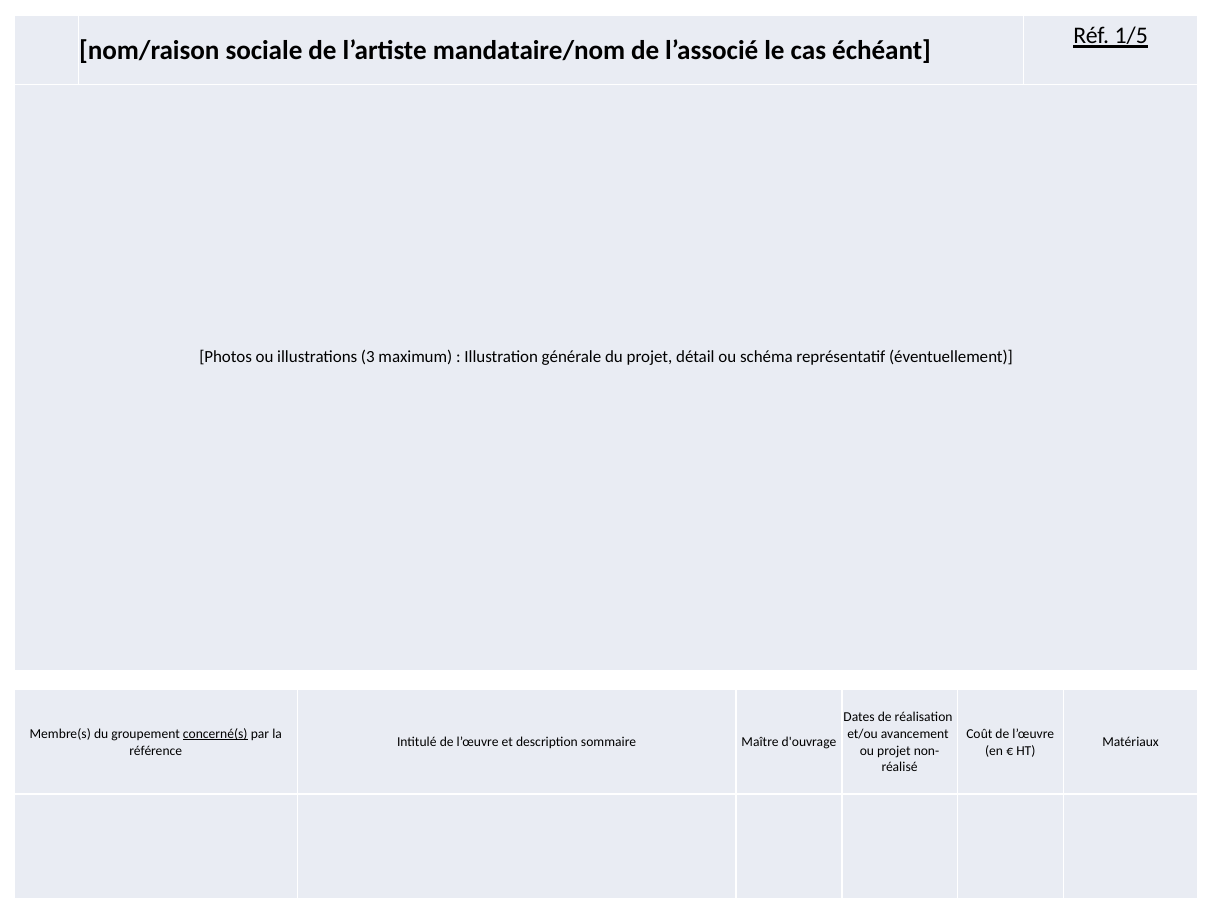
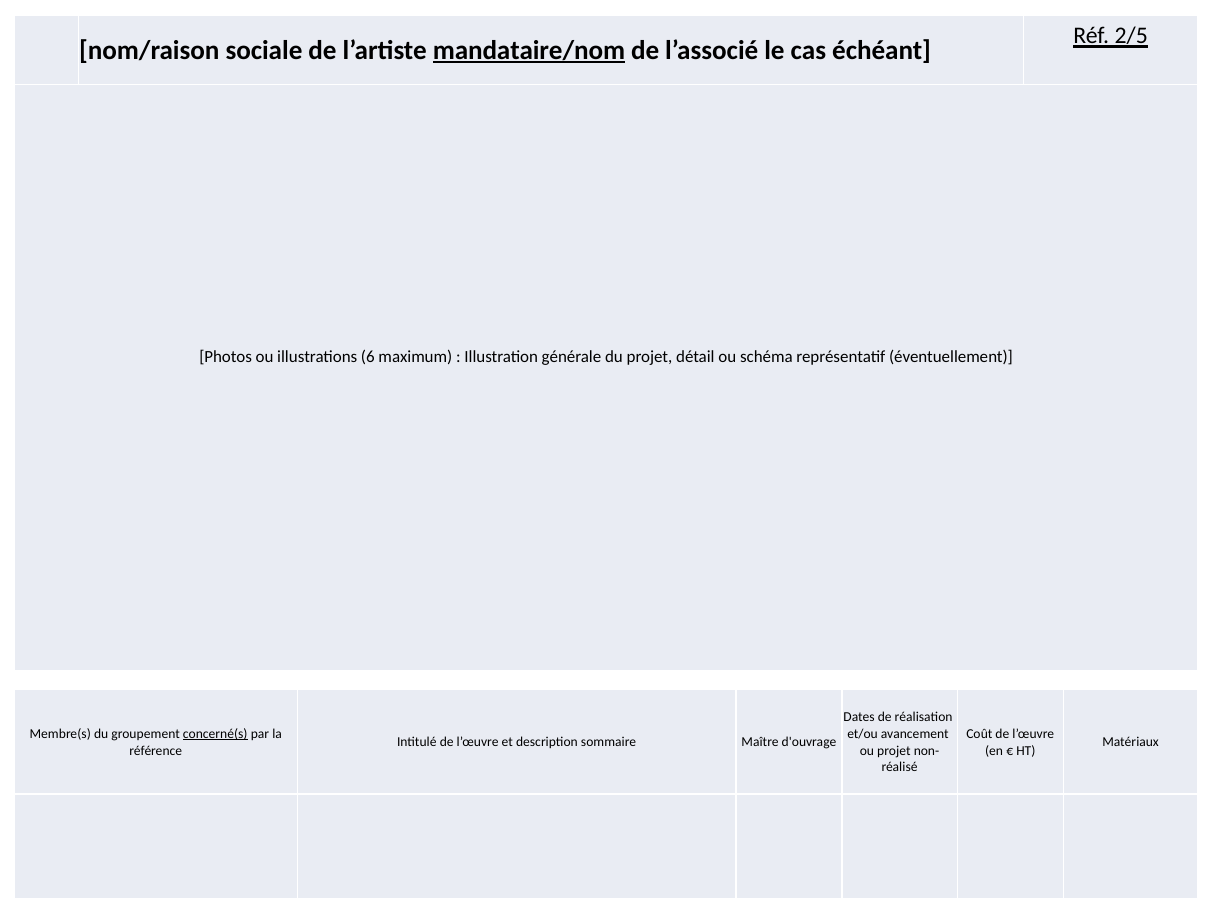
1/5: 1/5 -> 2/5
mandataire/nom underline: none -> present
3: 3 -> 6
